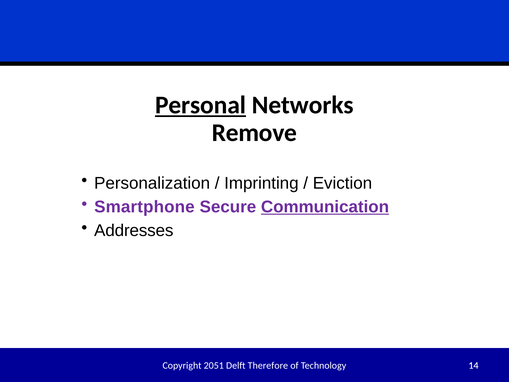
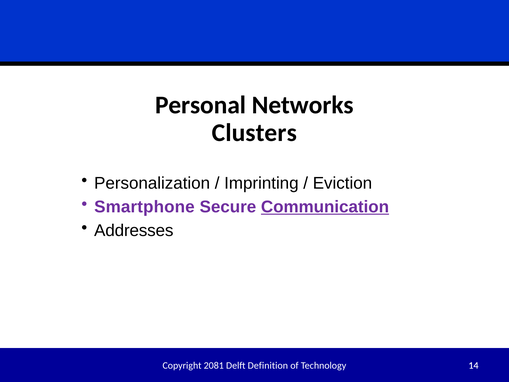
Personal underline: present -> none
Remove: Remove -> Clusters
2051: 2051 -> 2081
Therefore: Therefore -> Definition
